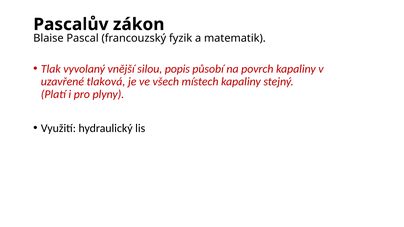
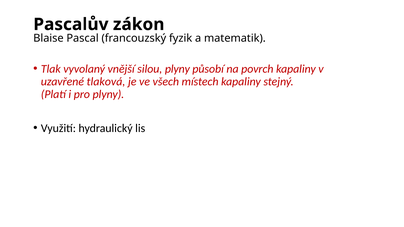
silou popis: popis -> plyny
